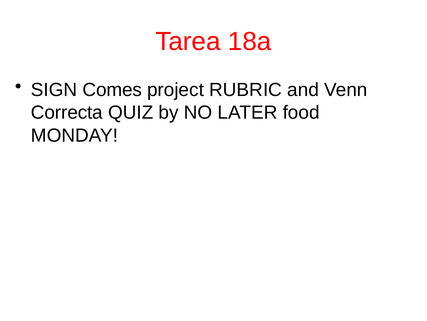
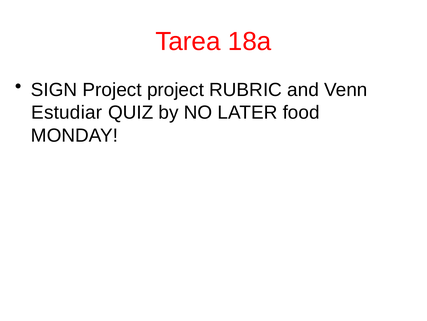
SIGN Comes: Comes -> Project
Correcta: Correcta -> Estudiar
